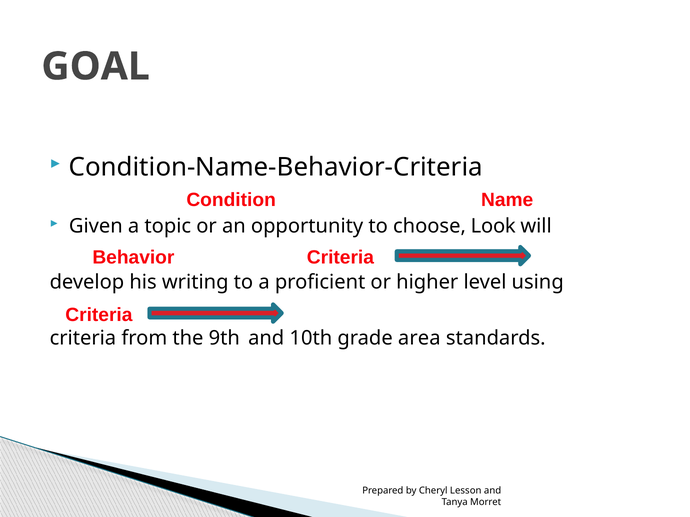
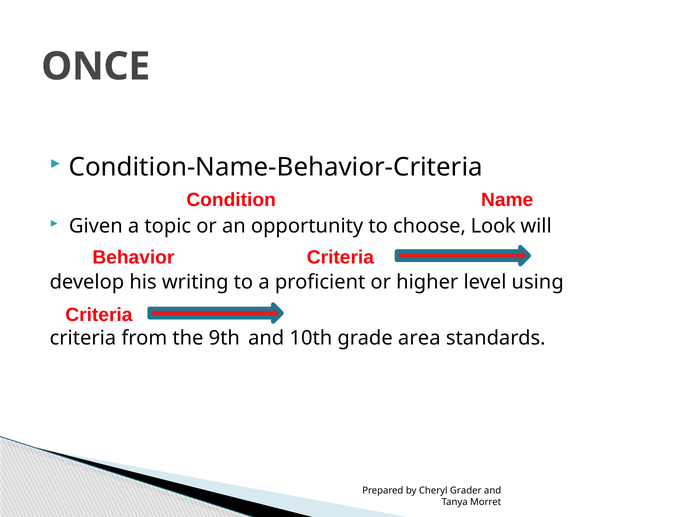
GOAL: GOAL -> ONCE
Lesson: Lesson -> Grader
